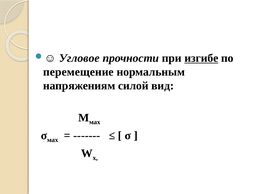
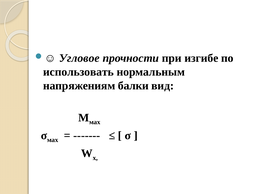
изгибе underline: present -> none
перемещение: перемещение -> использовать
силой: силой -> балки
